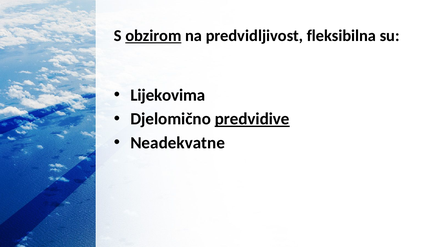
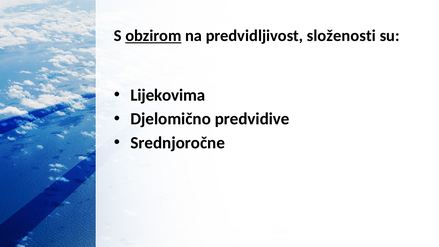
fleksibilna: fleksibilna -> složenosti
predvidive underline: present -> none
Neadekvatne: Neadekvatne -> Srednjoročne
